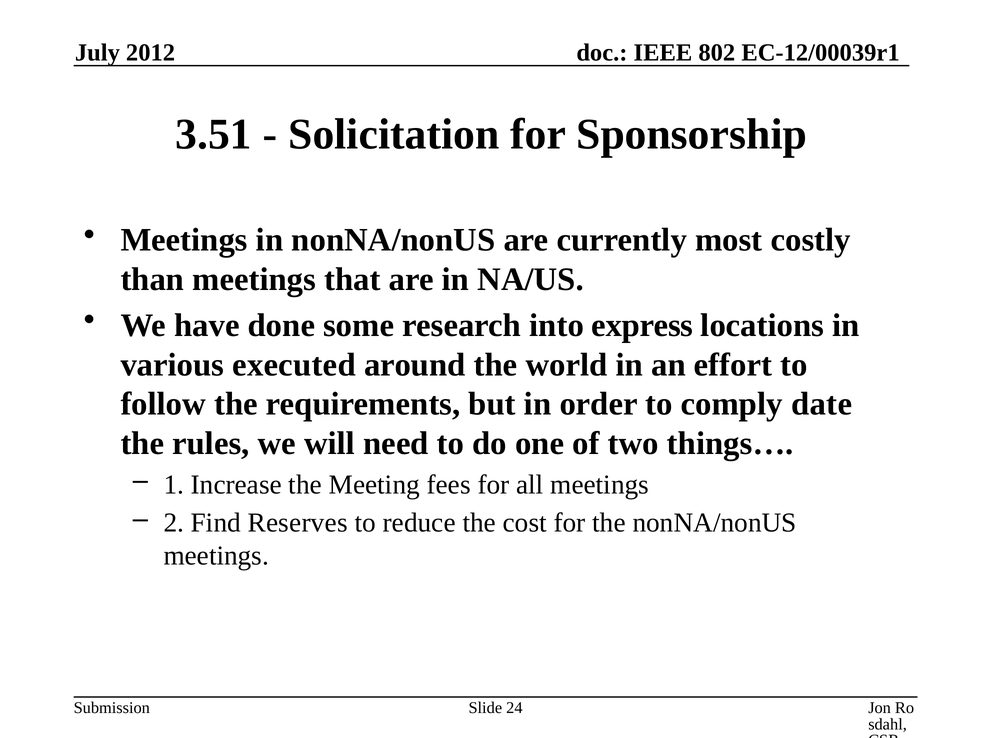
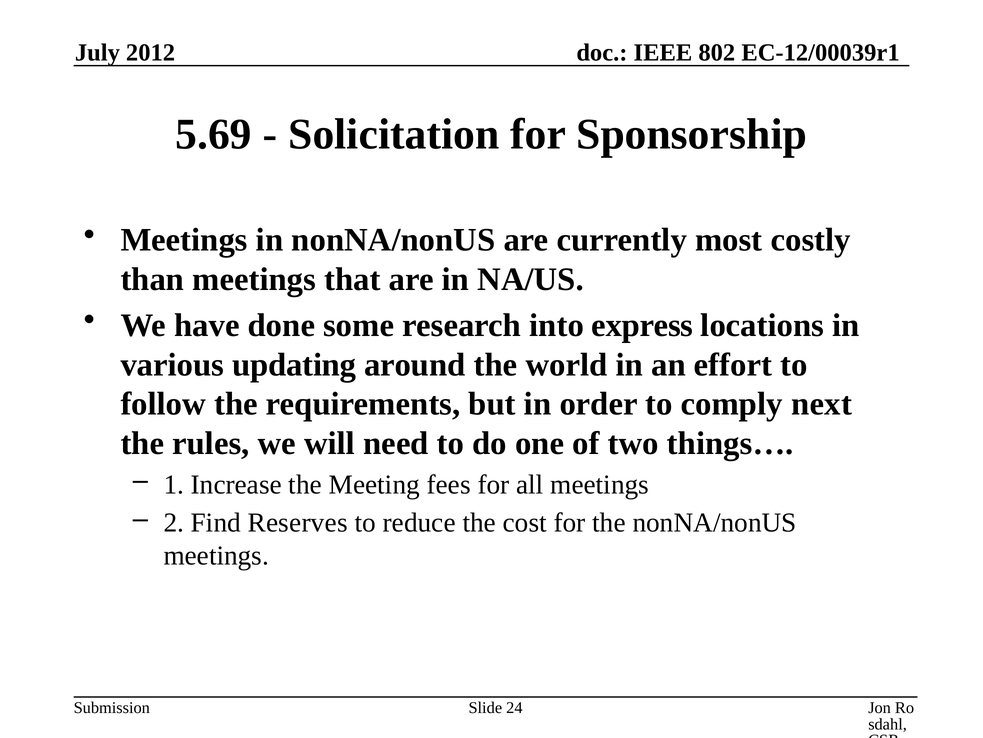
3.51: 3.51 -> 5.69
executed: executed -> updating
date: date -> next
